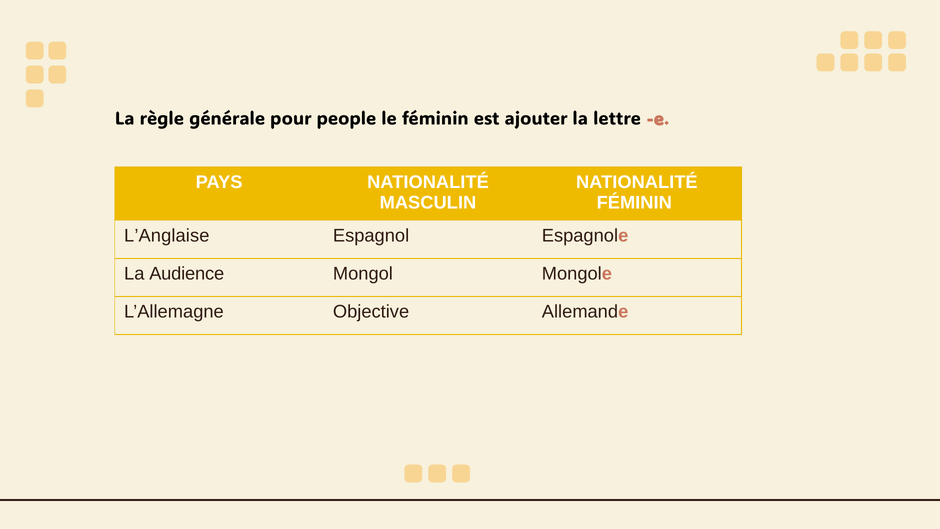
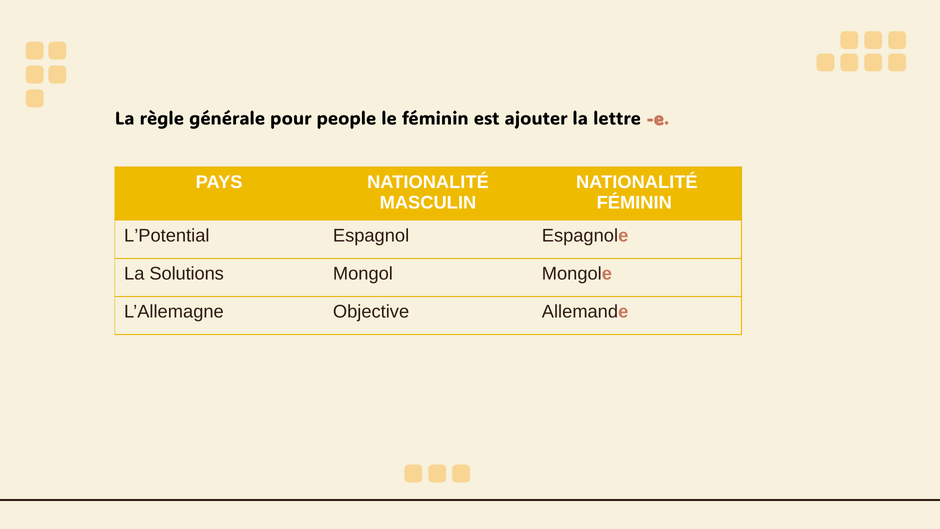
L’Anglaise: L’Anglaise -> L’Potential
Audience: Audience -> Solutions
